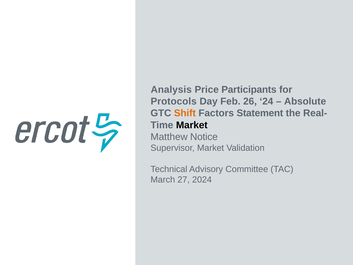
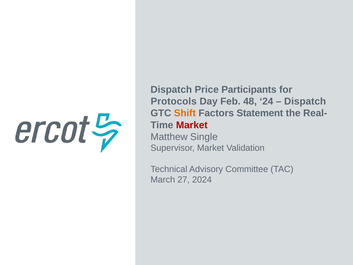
Analysis at (171, 90): Analysis -> Dispatch
26: 26 -> 48
Absolute at (305, 101): Absolute -> Dispatch
Market at (192, 125) colour: black -> red
Notice: Notice -> Single
